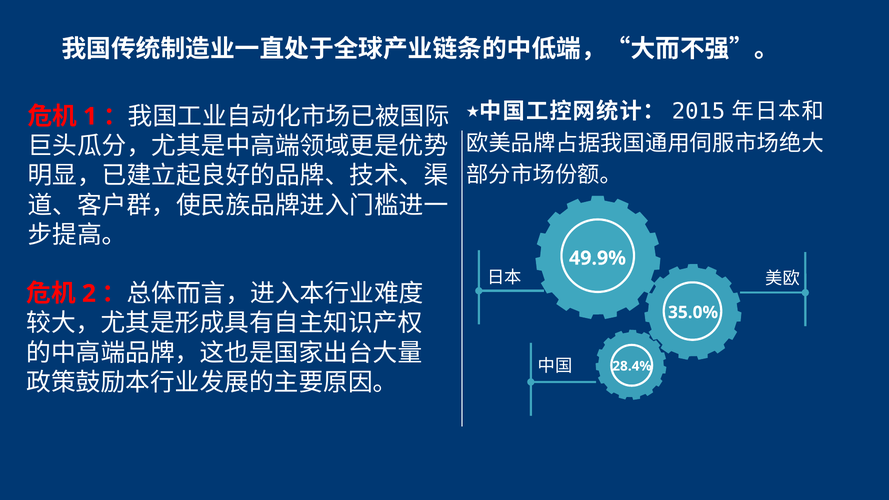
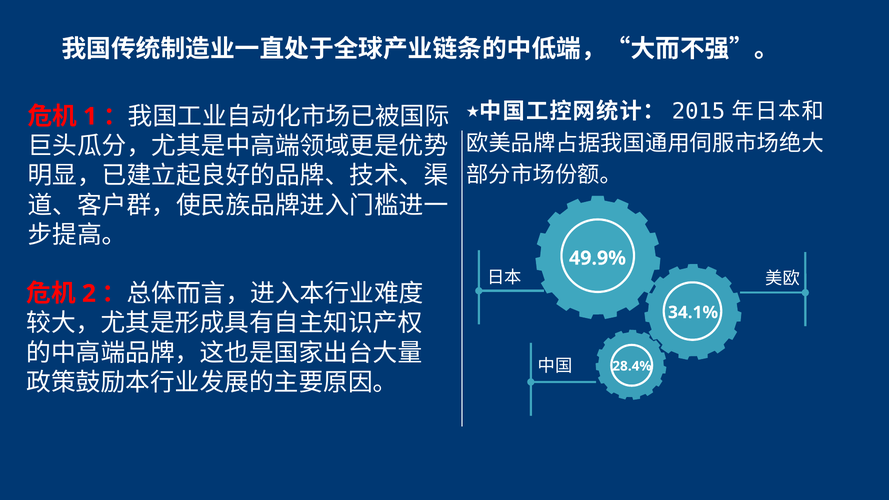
35.0%: 35.0% -> 34.1%
